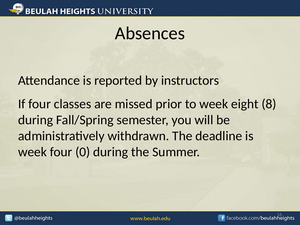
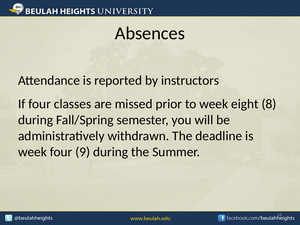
0: 0 -> 9
